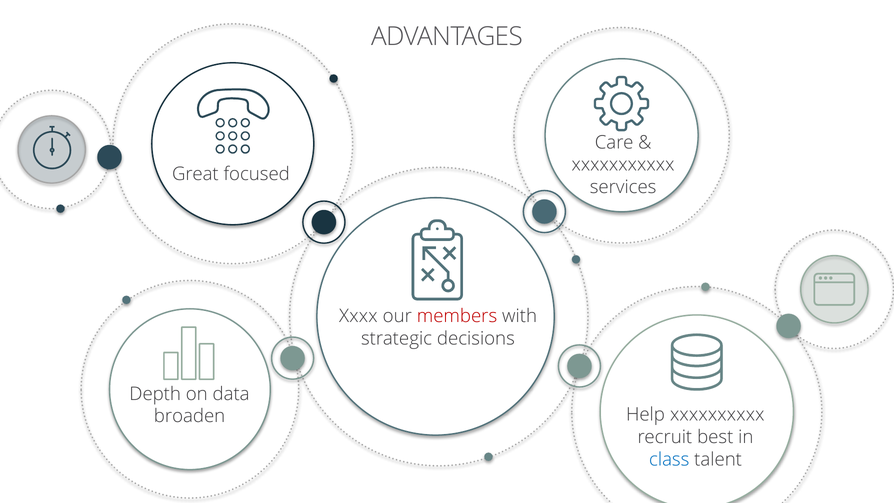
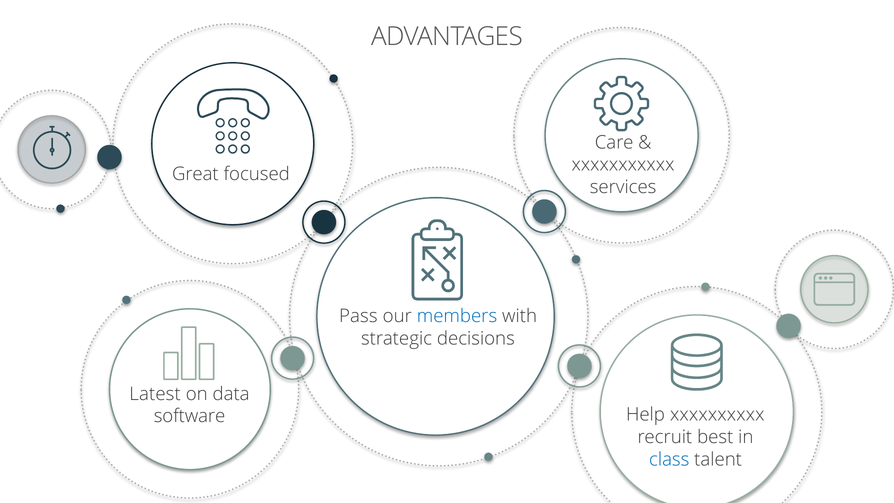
Xxxx: Xxxx -> Pass
members colour: red -> blue
Depth: Depth -> Latest
broaden: broaden -> software
